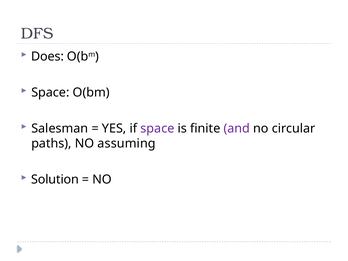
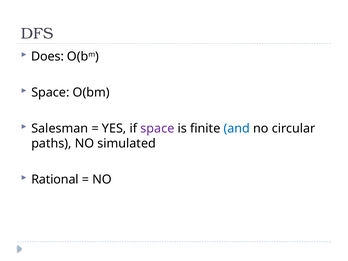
and colour: purple -> blue
assuming: assuming -> simulated
Solution: Solution -> Rational
